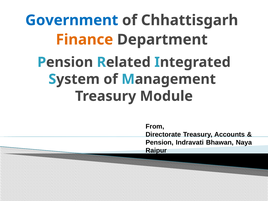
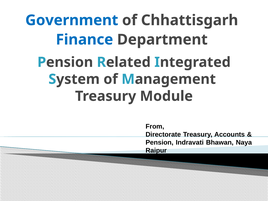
Finance colour: orange -> blue
